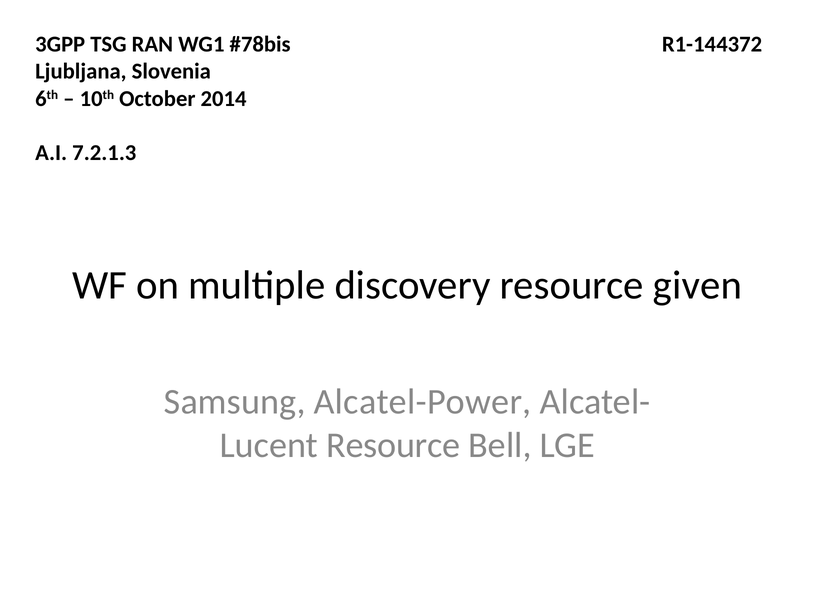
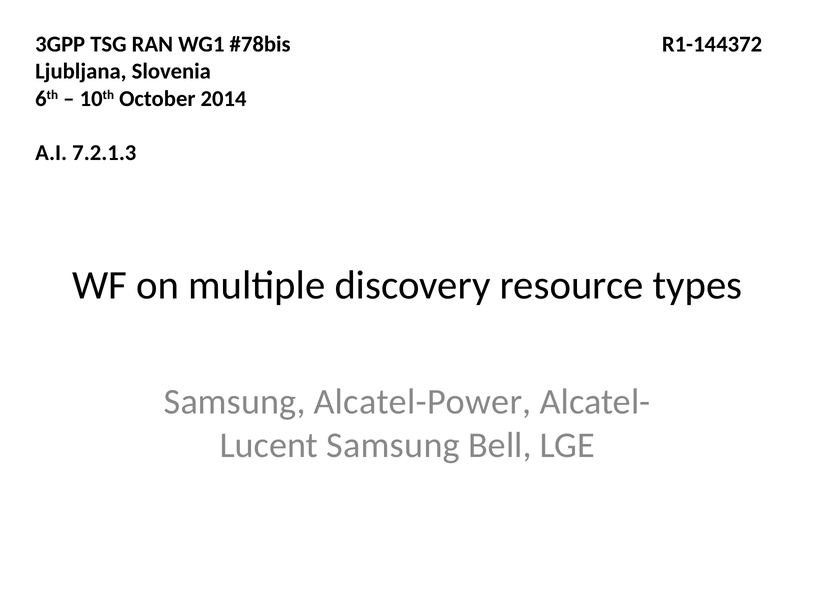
given: given -> types
Resource at (393, 445): Resource -> Samsung
